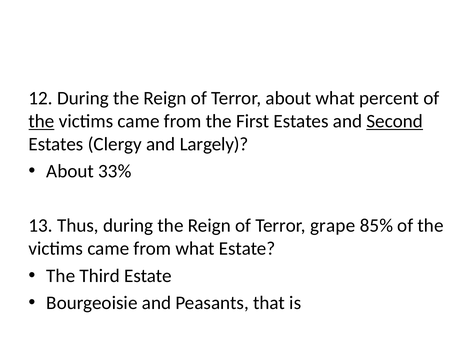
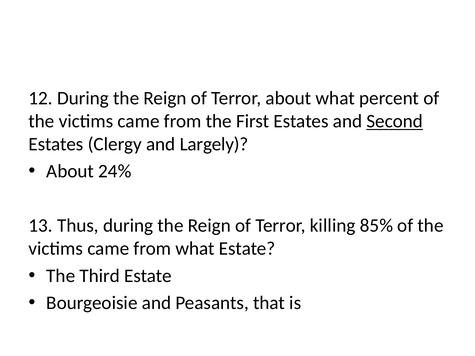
the at (41, 121) underline: present -> none
33%: 33% -> 24%
grape: grape -> killing
